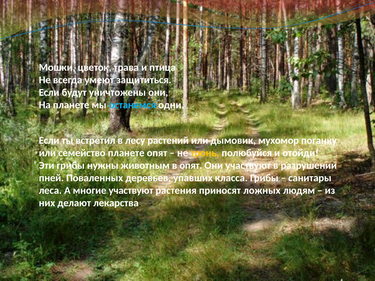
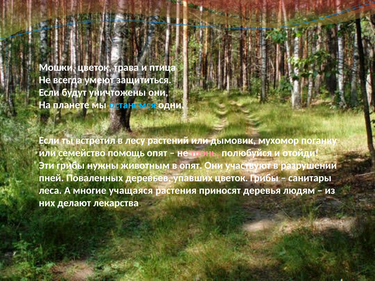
семейство планете: планете -> помощь
тронь colour: yellow -> pink
упавших класса: класса -> цветок
многие участвуют: участвуют -> учащаяся
ложных: ложных -> деревья
